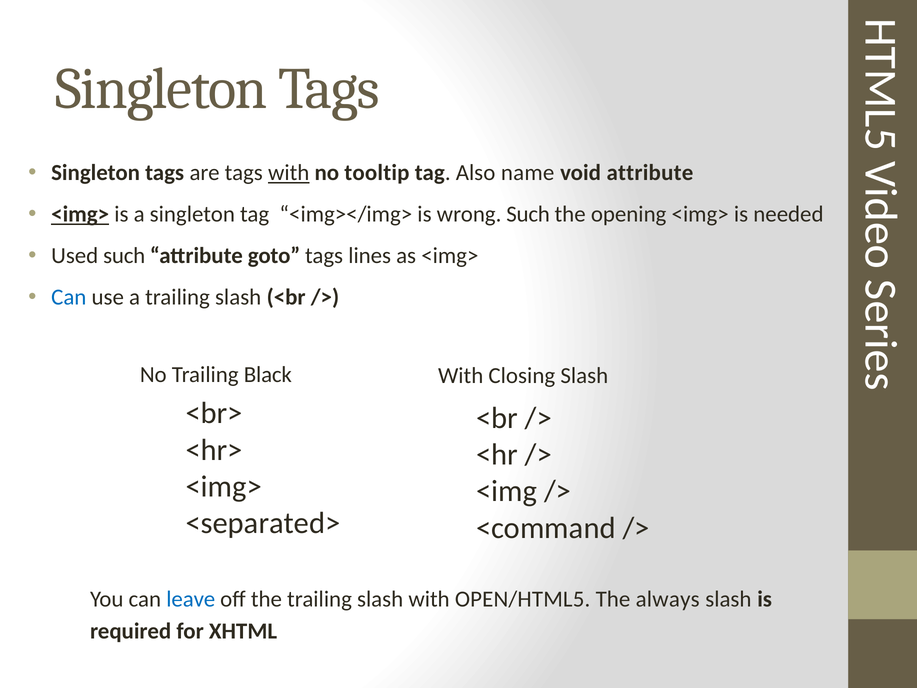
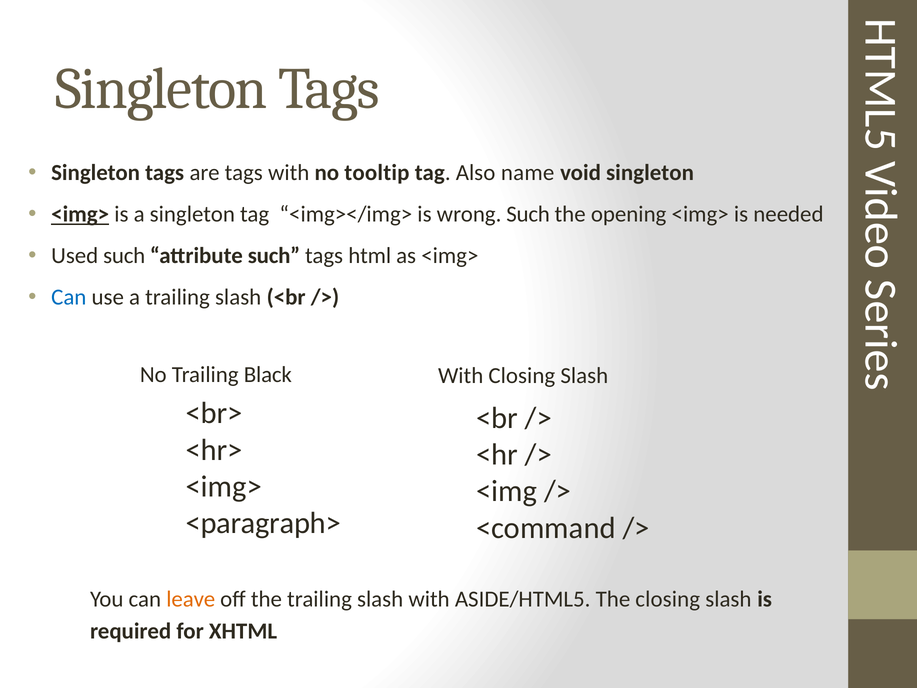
with at (289, 173) underline: present -> none
void attribute: attribute -> singleton
attribute goto: goto -> such
lines: lines -> html
<separated>: <separated> -> <paragraph>
leave colour: blue -> orange
OPEN/HTML5: OPEN/HTML5 -> ASIDE/HTML5
The always: always -> closing
